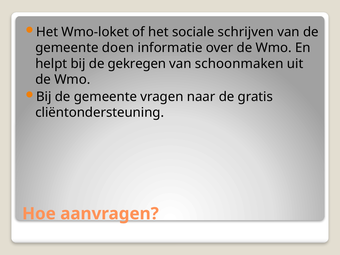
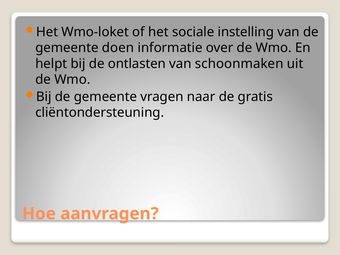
schrijven: schrijven -> instelling
gekregen: gekregen -> ontlasten
